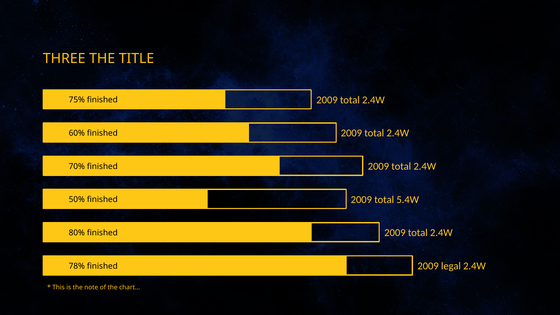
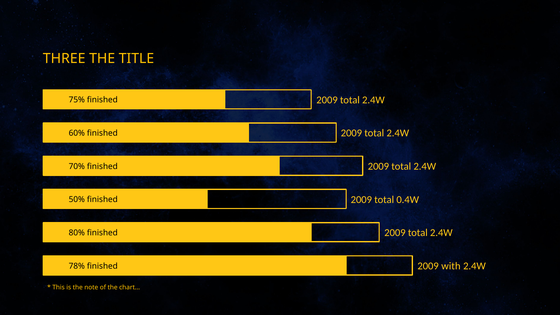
5.4W: 5.4W -> 0.4W
legal: legal -> with
